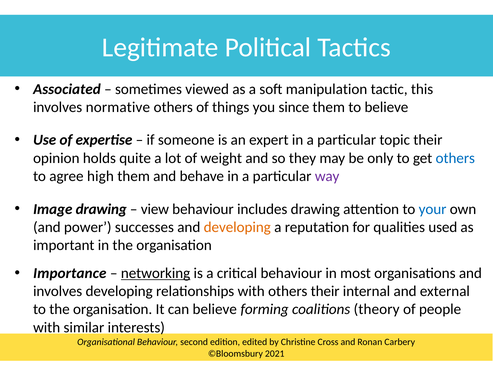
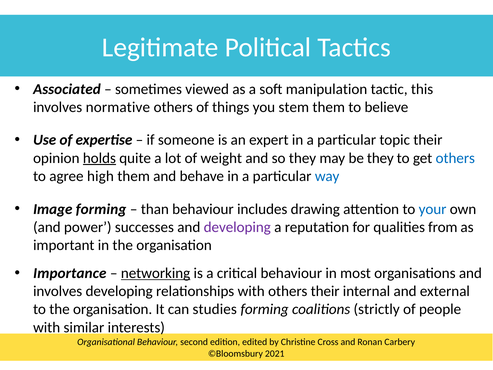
since: since -> stem
holds underline: none -> present
be only: only -> they
way colour: purple -> blue
Image drawing: drawing -> forming
view: view -> than
developing at (237, 227) colour: orange -> purple
used: used -> from
can believe: believe -> studies
theory: theory -> strictly
